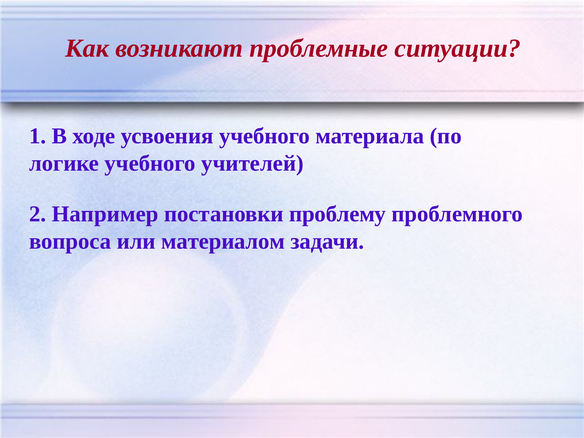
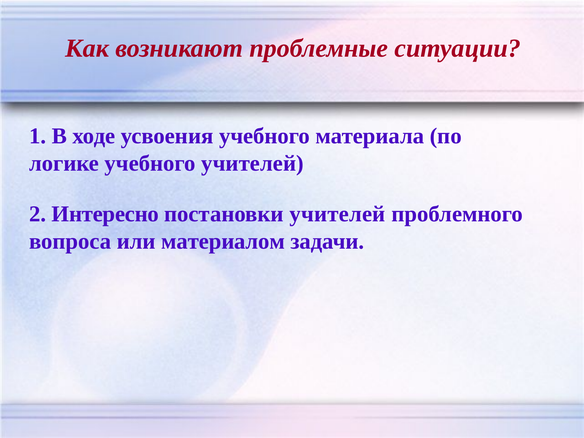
Например: Например -> Интересно
постановки проблему: проблему -> учителей
